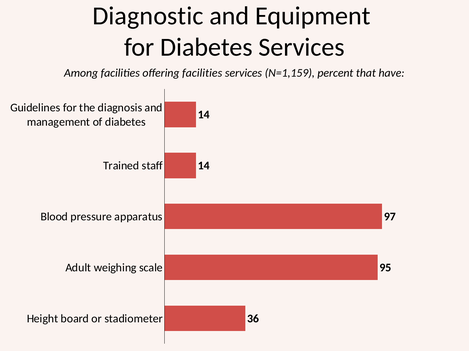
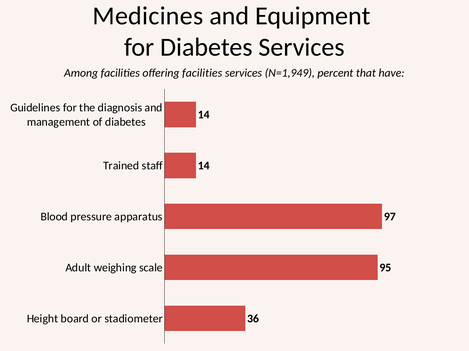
Diagnostic: Diagnostic -> Medicines
N=1,159: N=1,159 -> N=1,949
